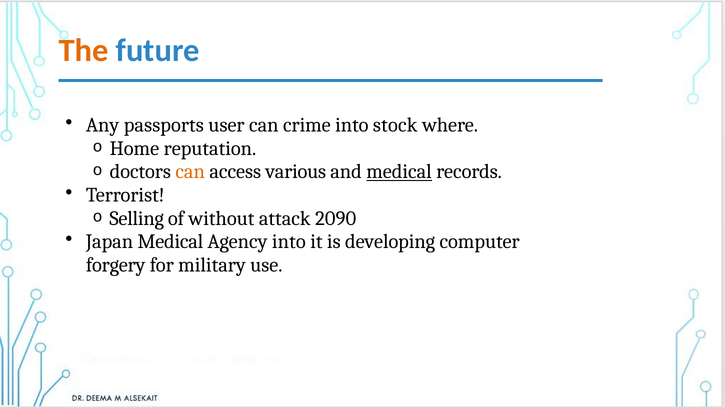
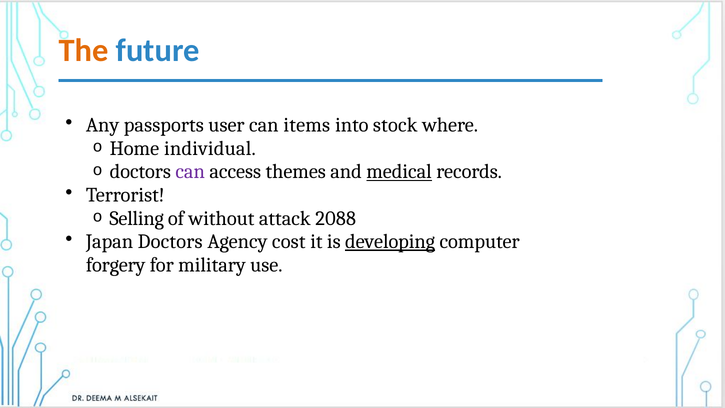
crime: crime -> items
reputation: reputation -> individual
can at (190, 172) colour: orange -> purple
various: various -> themes
2090: 2090 -> 2088
Japan Medical: Medical -> Doctors
Agency into: into -> cost
developing underline: none -> present
